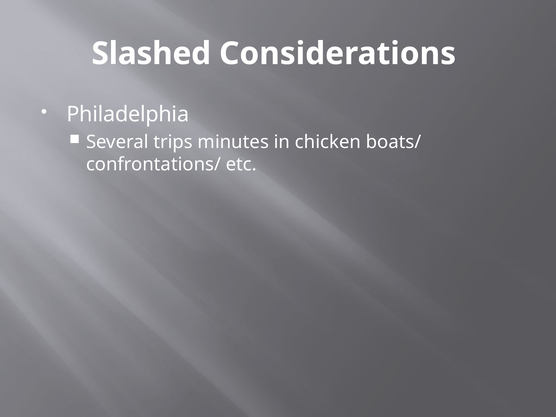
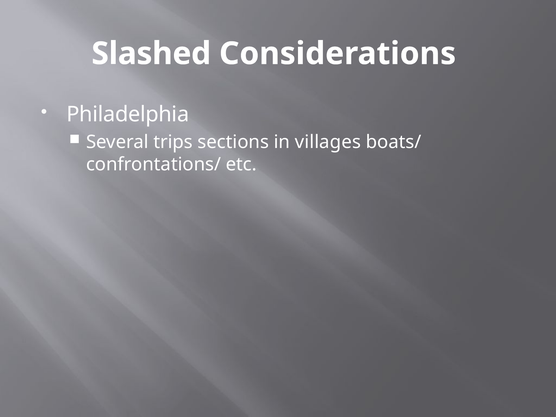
minutes: minutes -> sections
chicken: chicken -> villages
